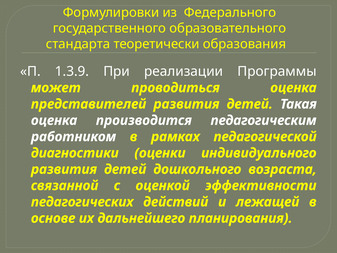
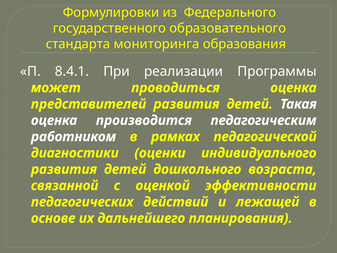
теоретически: теоретически -> мониторинга
1.3.9: 1.3.9 -> 8.4.1
